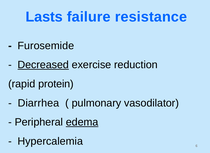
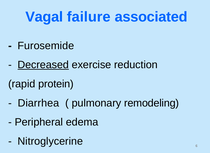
Lasts: Lasts -> Vagal
resistance: resistance -> associated
vasodilator: vasodilator -> remodeling
edema underline: present -> none
Hypercalemia: Hypercalemia -> Nitroglycerine
